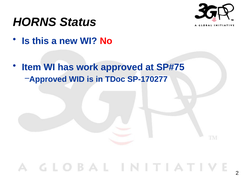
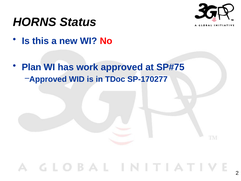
Item: Item -> Plan
